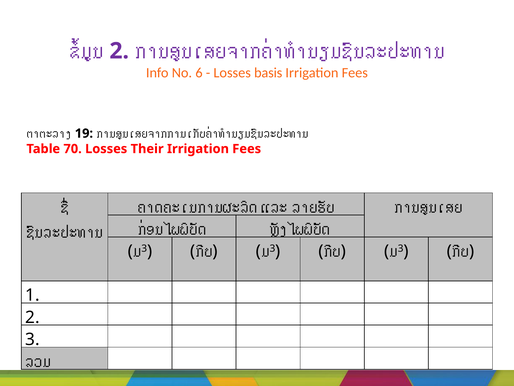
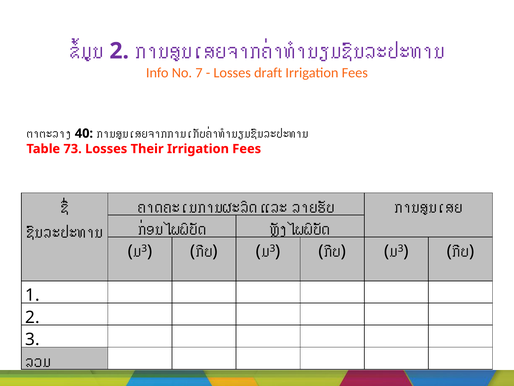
6: 6 -> 7
basis: basis -> draft
19: 19 -> 40
70: 70 -> 73
